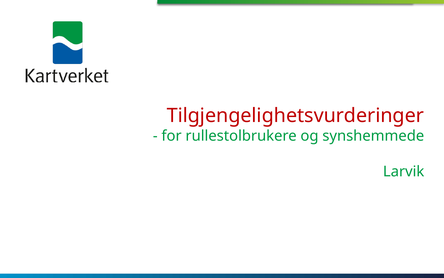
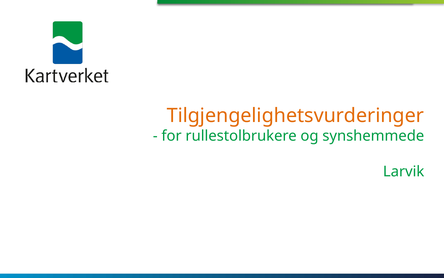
Tilgjengelighetsvurderinger colour: red -> orange
